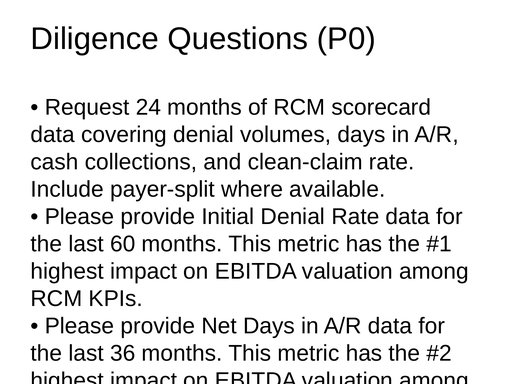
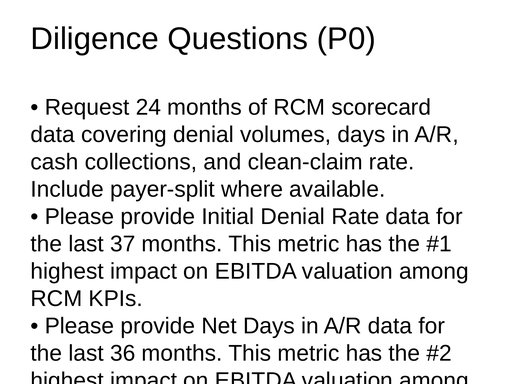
60: 60 -> 37
